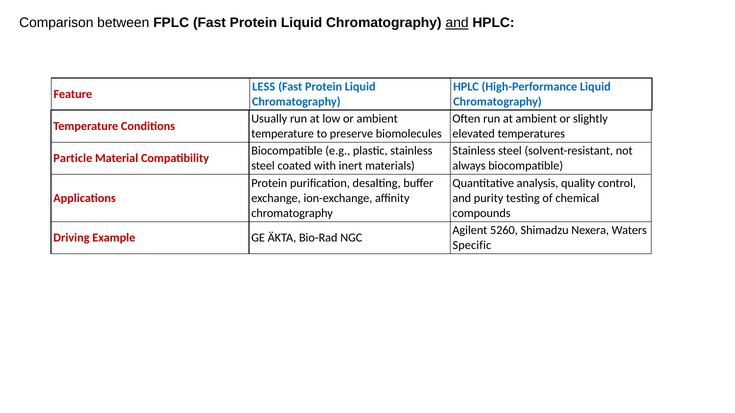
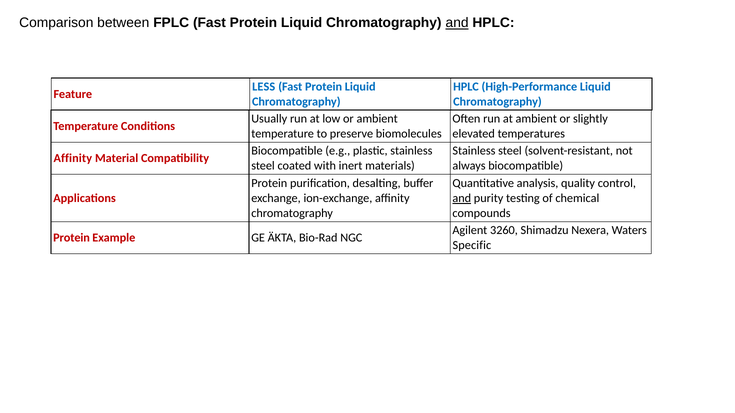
Particle at (73, 159): Particle -> Affinity
and at (462, 198) underline: none -> present
5260: 5260 -> 3260
Driving at (71, 238): Driving -> Protein
